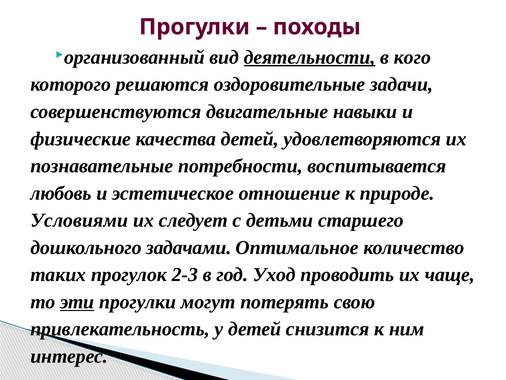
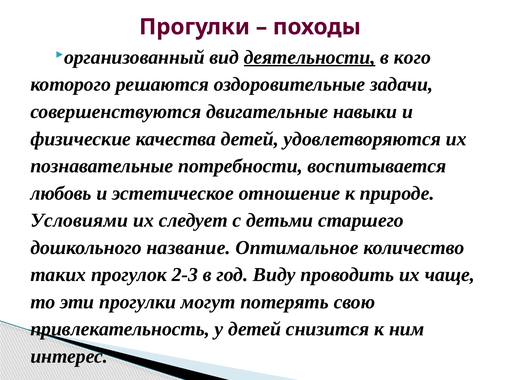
задачами: задачами -> название
Уход: Уход -> Виду
эти underline: present -> none
